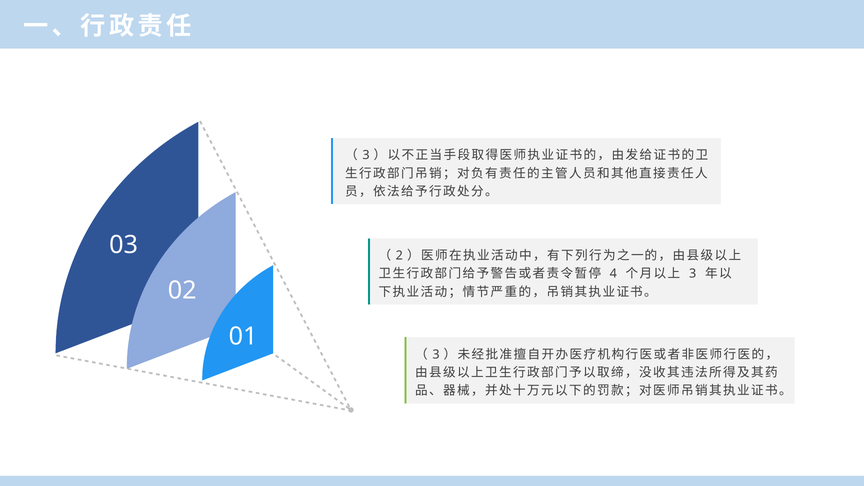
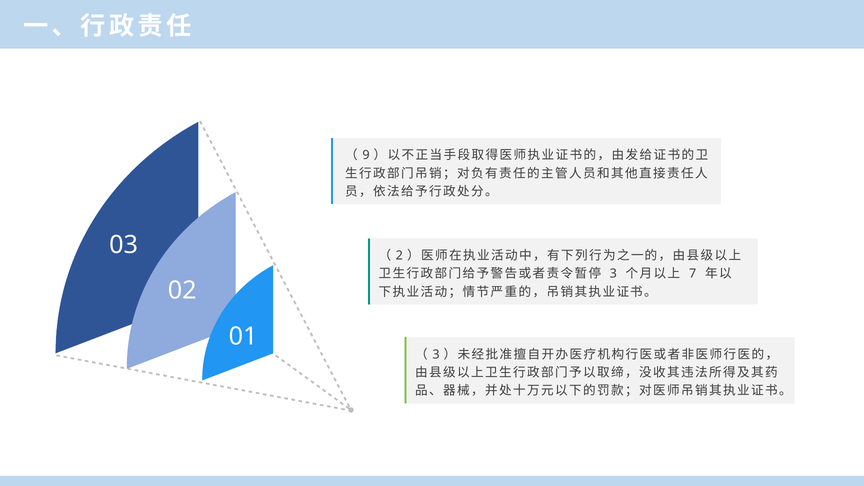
3 at (366, 155): 3 -> 9
4 at (613, 274): 4 -> 3
3 at (693, 274): 3 -> 7
